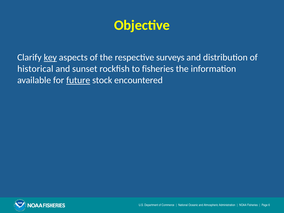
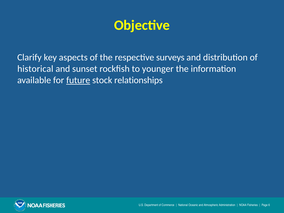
key underline: present -> none
to fisheries: fisheries -> younger
encountered: encountered -> relationships
